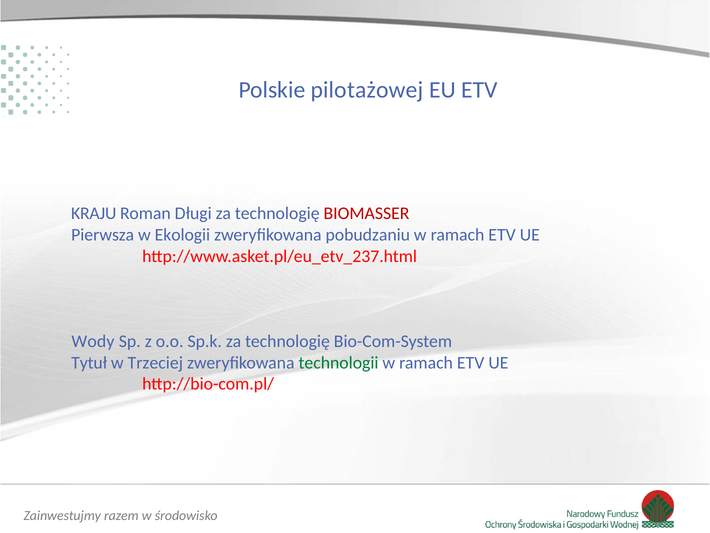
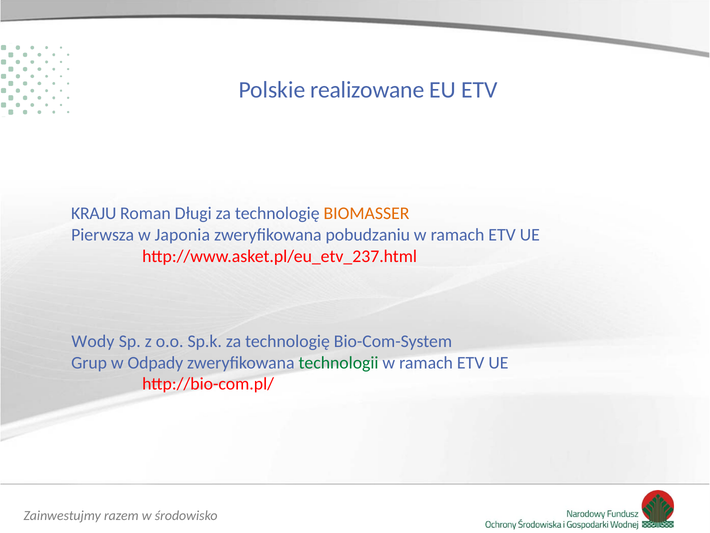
pilotażowej: pilotażowej -> realizowane
BIOMASSER colour: red -> orange
Ekologii: Ekologii -> Japonia
Tytuł: Tytuł -> Grup
Trzeciej: Trzeciej -> Odpady
